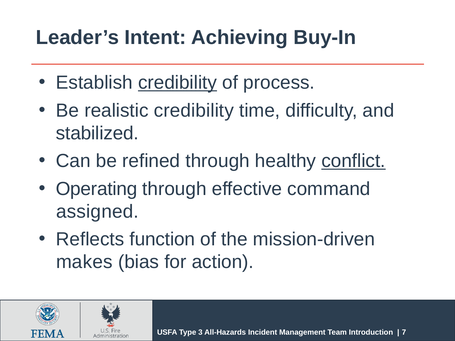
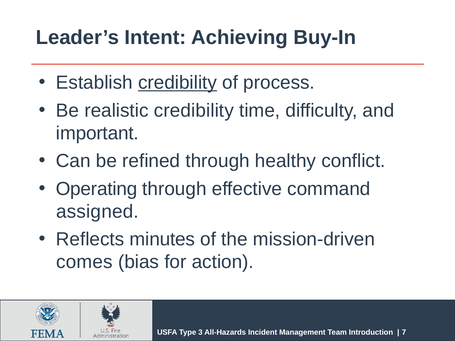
stabilized: stabilized -> important
conflict underline: present -> none
function: function -> minutes
makes: makes -> comes
